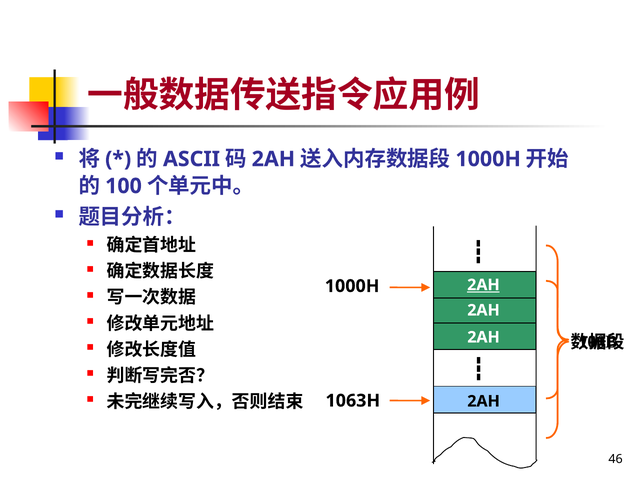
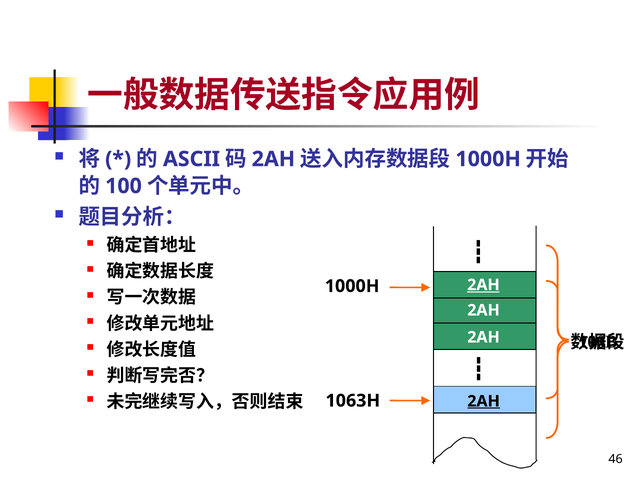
2AH at (484, 401) underline: none -> present
